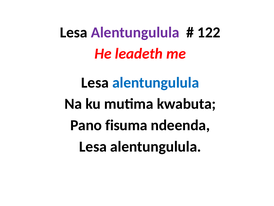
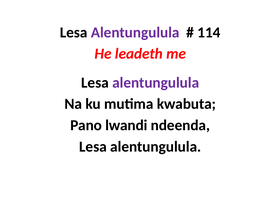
122: 122 -> 114
alentungulula at (156, 82) colour: blue -> purple
fisuma: fisuma -> lwandi
